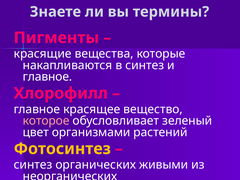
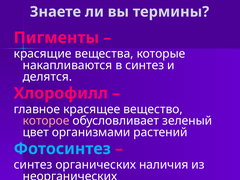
главное at (47, 77): главное -> делятся
Фотосинтез colour: yellow -> light blue
живыми: живыми -> наличия
